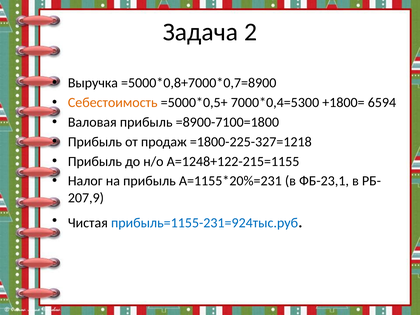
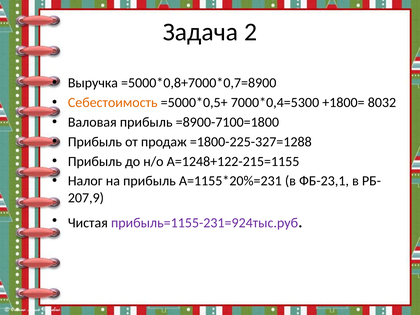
6594: 6594 -> 8032
=1800-225-327=1218: =1800-225-327=1218 -> =1800-225-327=1288
прибыль=1155-231=924тыс.руб colour: blue -> purple
